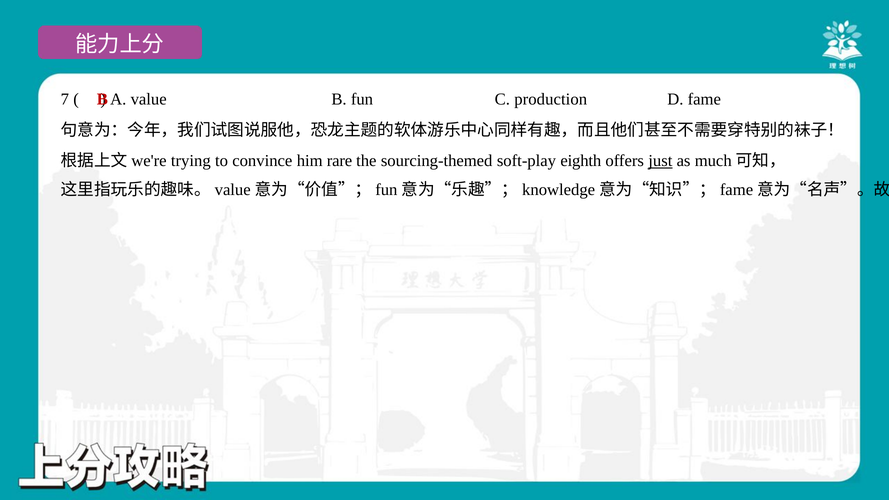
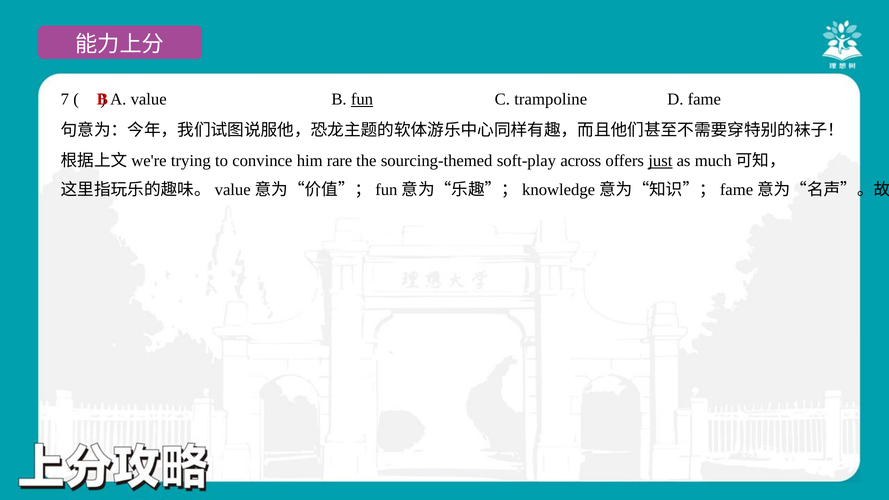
fun underline: none -> present
production: production -> trampoline
eighth: eighth -> across
